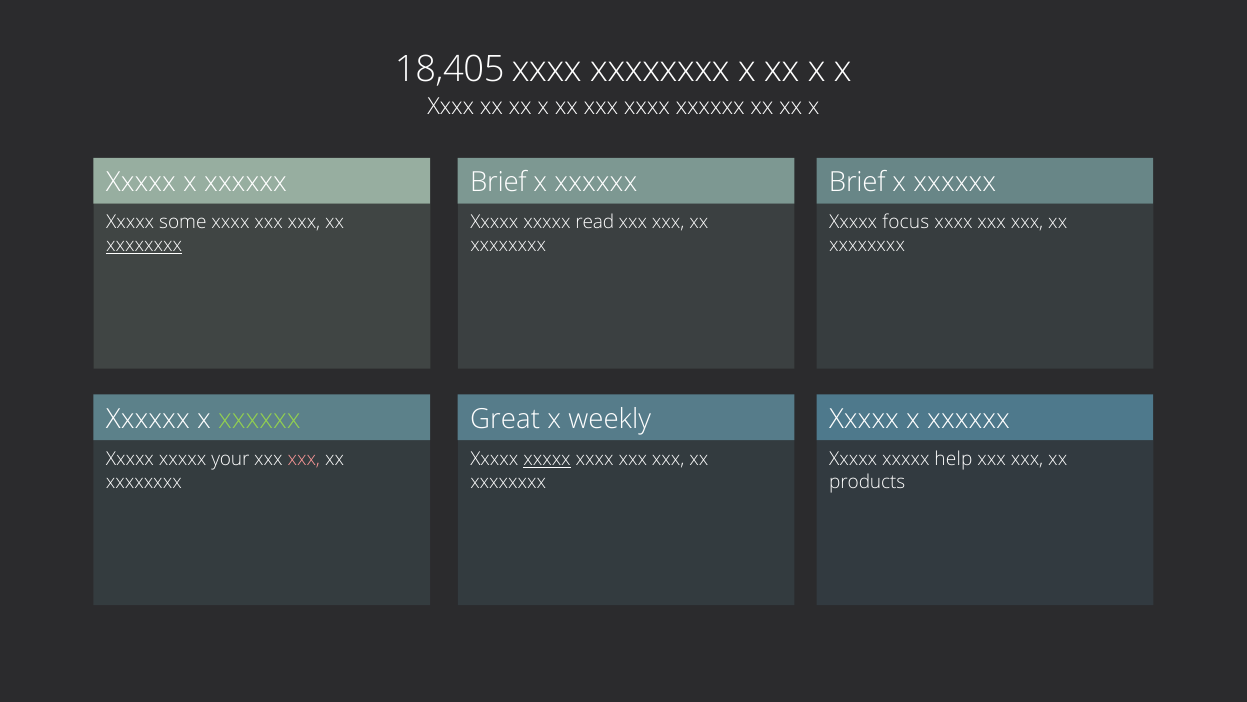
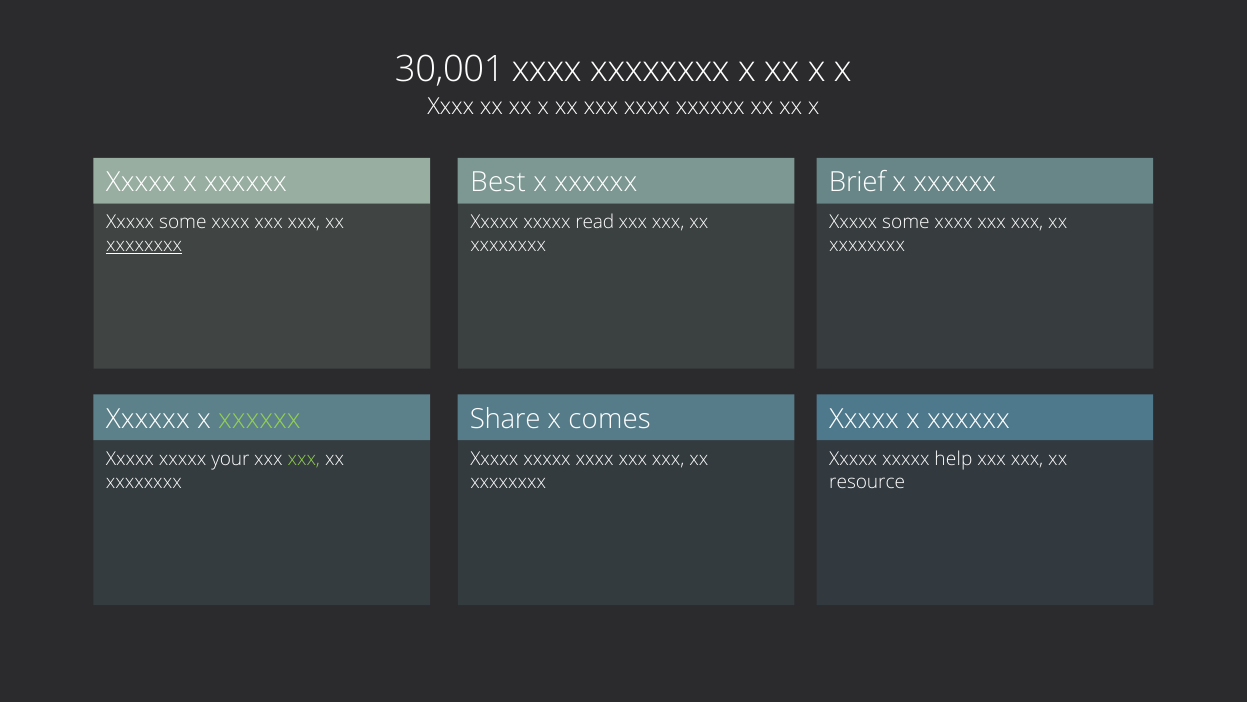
18,405: 18,405 -> 30,001
Brief at (498, 183): Brief -> Best
focus at (906, 222): focus -> some
Great: Great -> Share
weekly: weekly -> comes
xxx at (304, 459) colour: pink -> light green
xxxxx at (547, 459) underline: present -> none
products: products -> resource
